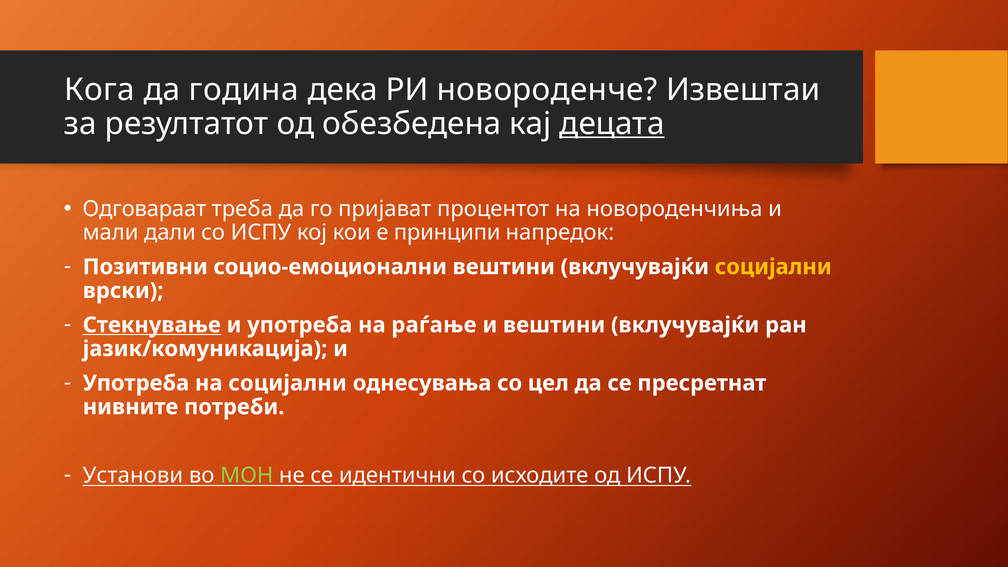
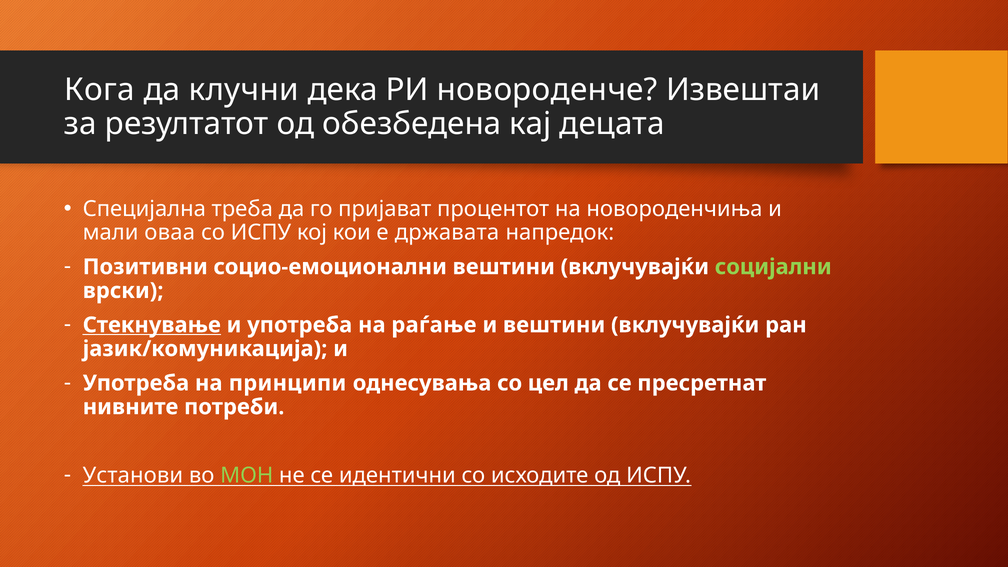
година: година -> клучни
децата underline: present -> none
Одговараат: Одговараат -> Специјална
дали: дали -> оваа
принципи: принципи -> државата
социјални at (773, 267) colour: yellow -> light green
на социјални: социјални -> принципи
